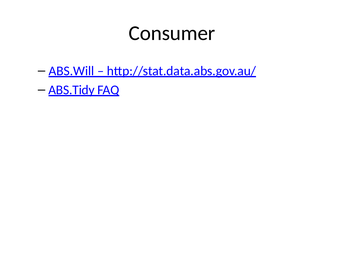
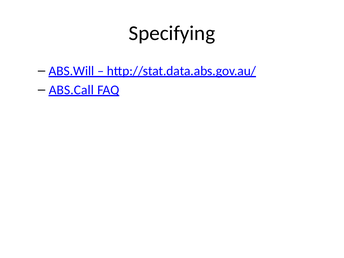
Consumer: Consumer -> Specifying
ABS.Tidy: ABS.Tidy -> ABS.Call
